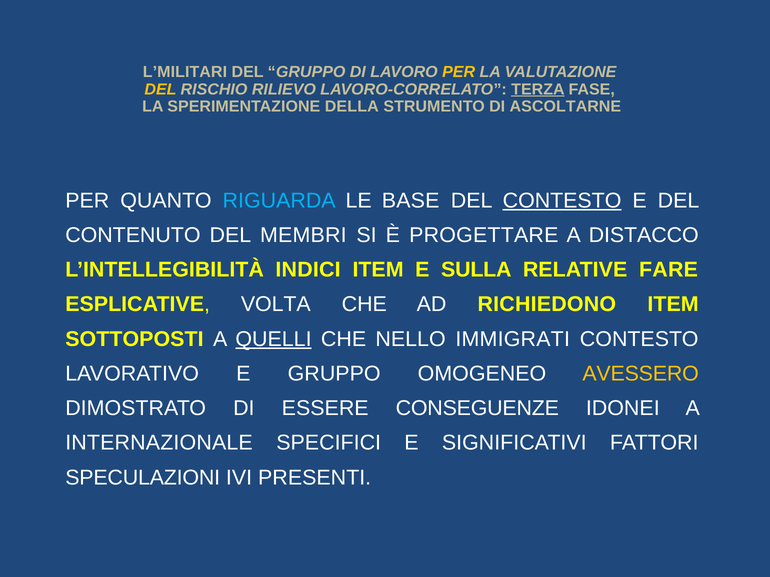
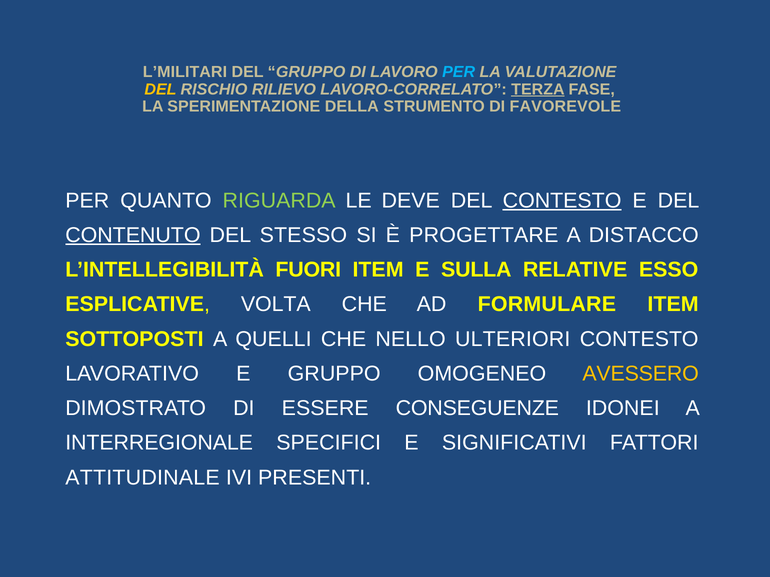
PER at (459, 72) colour: yellow -> light blue
ASCOLTARNE: ASCOLTARNE -> FAVOREVOLE
RIGUARDA colour: light blue -> light green
BASE: BASE -> DEVE
CONTENUTO underline: none -> present
MEMBRI: MEMBRI -> STESSO
INDICI: INDICI -> FUORI
FARE: FARE -> ESSO
RICHIEDONO: RICHIEDONO -> FORMULARE
QUELLI underline: present -> none
IMMIGRATI: IMMIGRATI -> ULTERIORI
INTERNAZIONALE: INTERNAZIONALE -> INTERREGIONALE
SPECULAZIONI: SPECULAZIONI -> ATTITUDINALE
